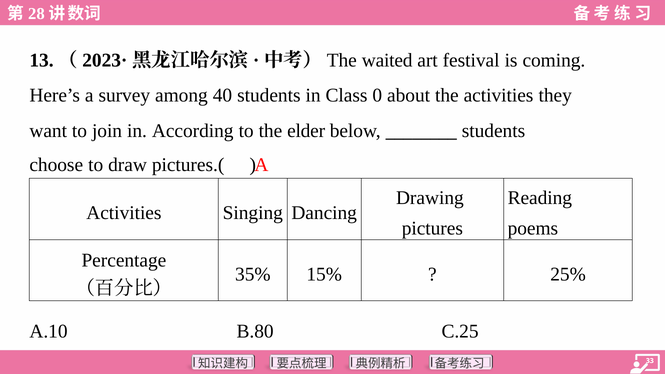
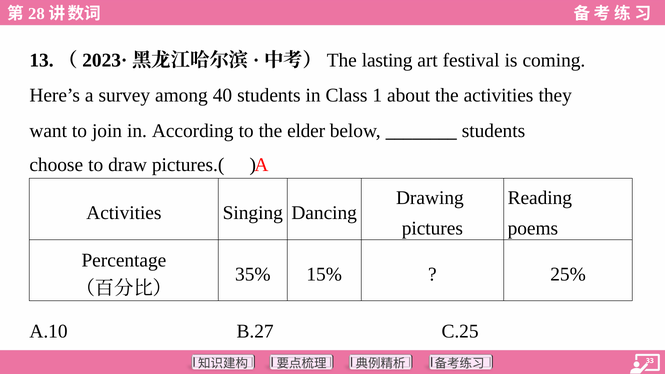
waited: waited -> lasting
0: 0 -> 1
B.80: B.80 -> B.27
